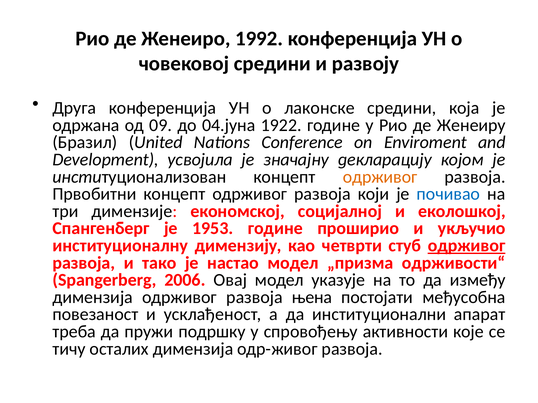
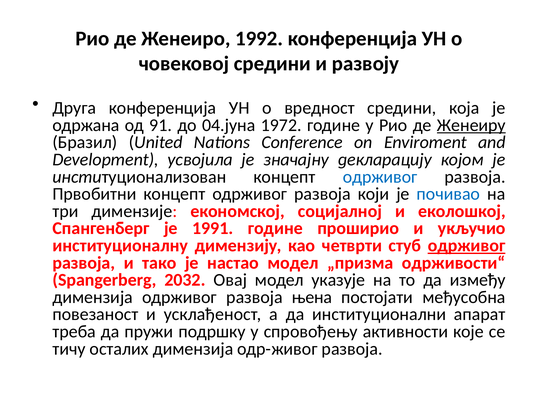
лаконске: лаконске -> вредност
09: 09 -> 91
1922: 1922 -> 1972
Женеиру underline: none -> present
одрживог at (380, 177) colour: orange -> blue
1953: 1953 -> 1991
2006: 2006 -> 2032
